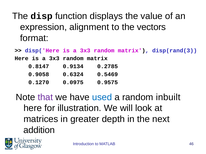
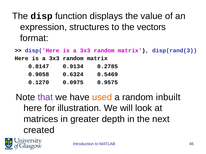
alignment: alignment -> structures
used colour: blue -> orange
addition: addition -> created
